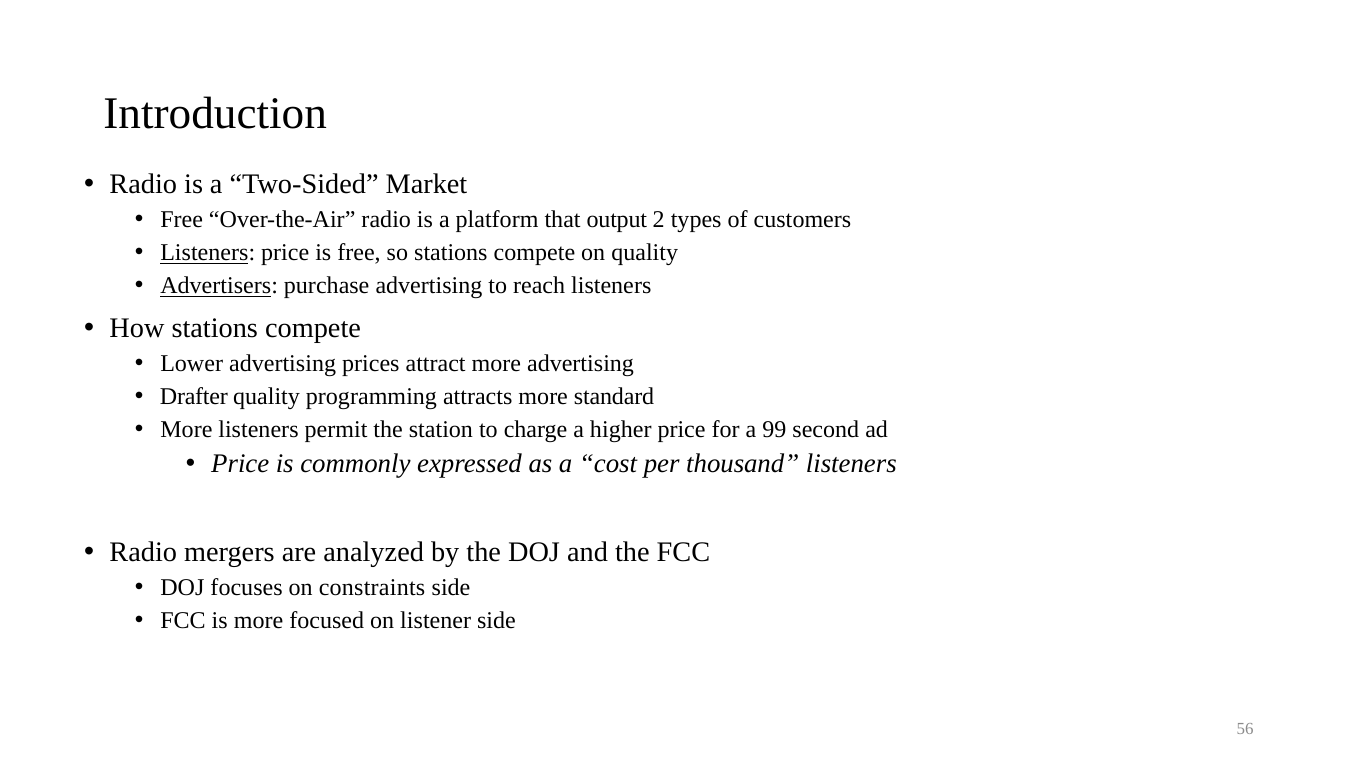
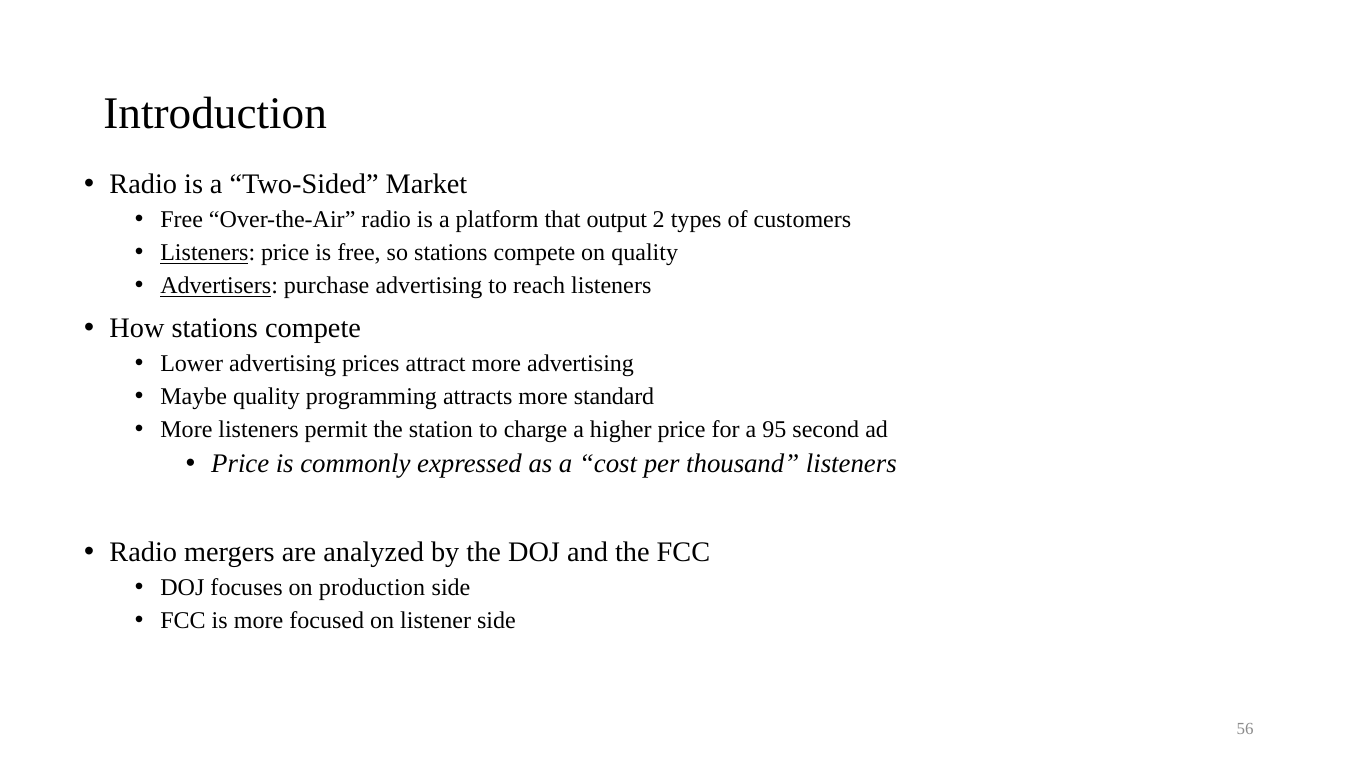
Drafter: Drafter -> Maybe
99: 99 -> 95
constraints: constraints -> production
